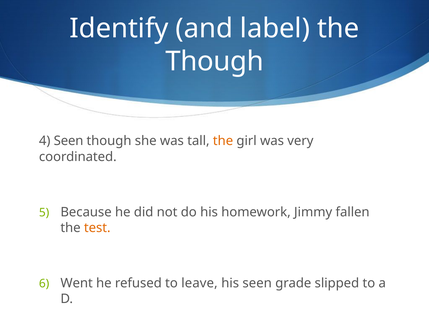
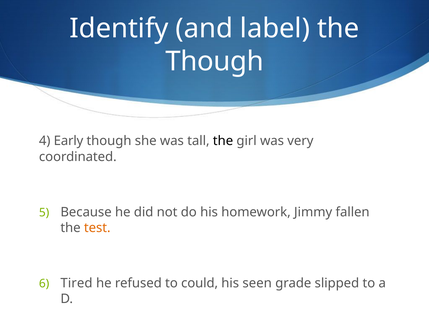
4 Seen: Seen -> Early
the at (223, 141) colour: orange -> black
Went: Went -> Tired
leave: leave -> could
